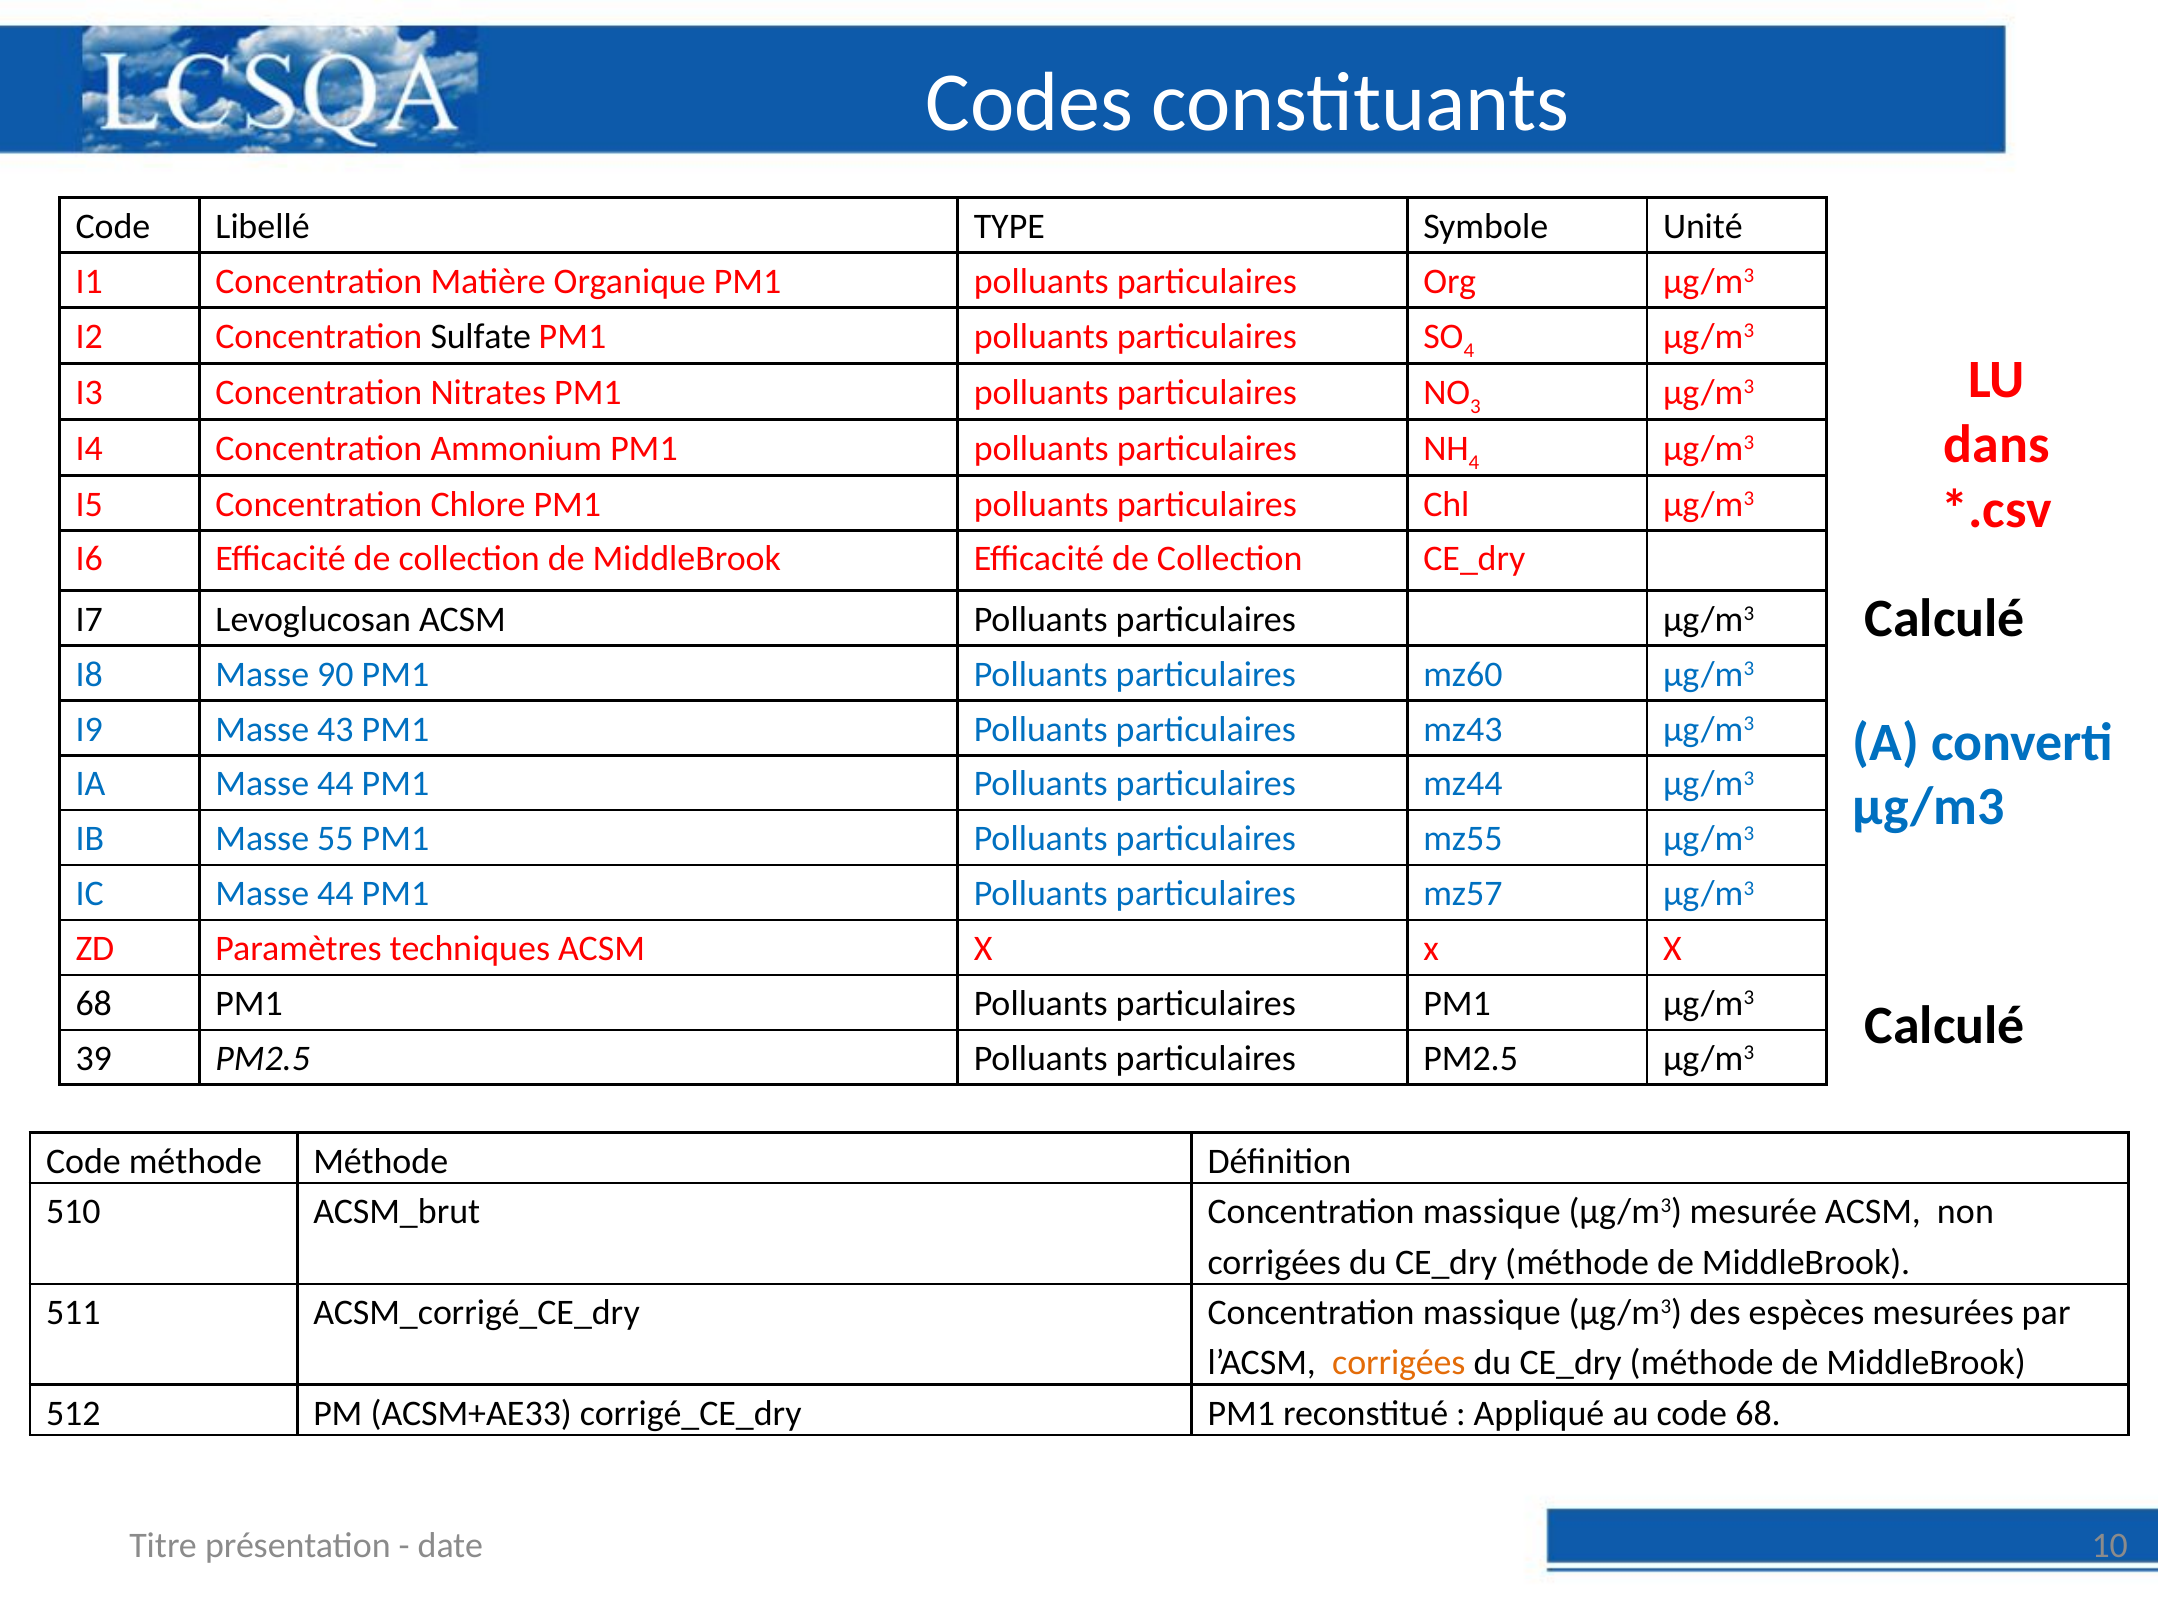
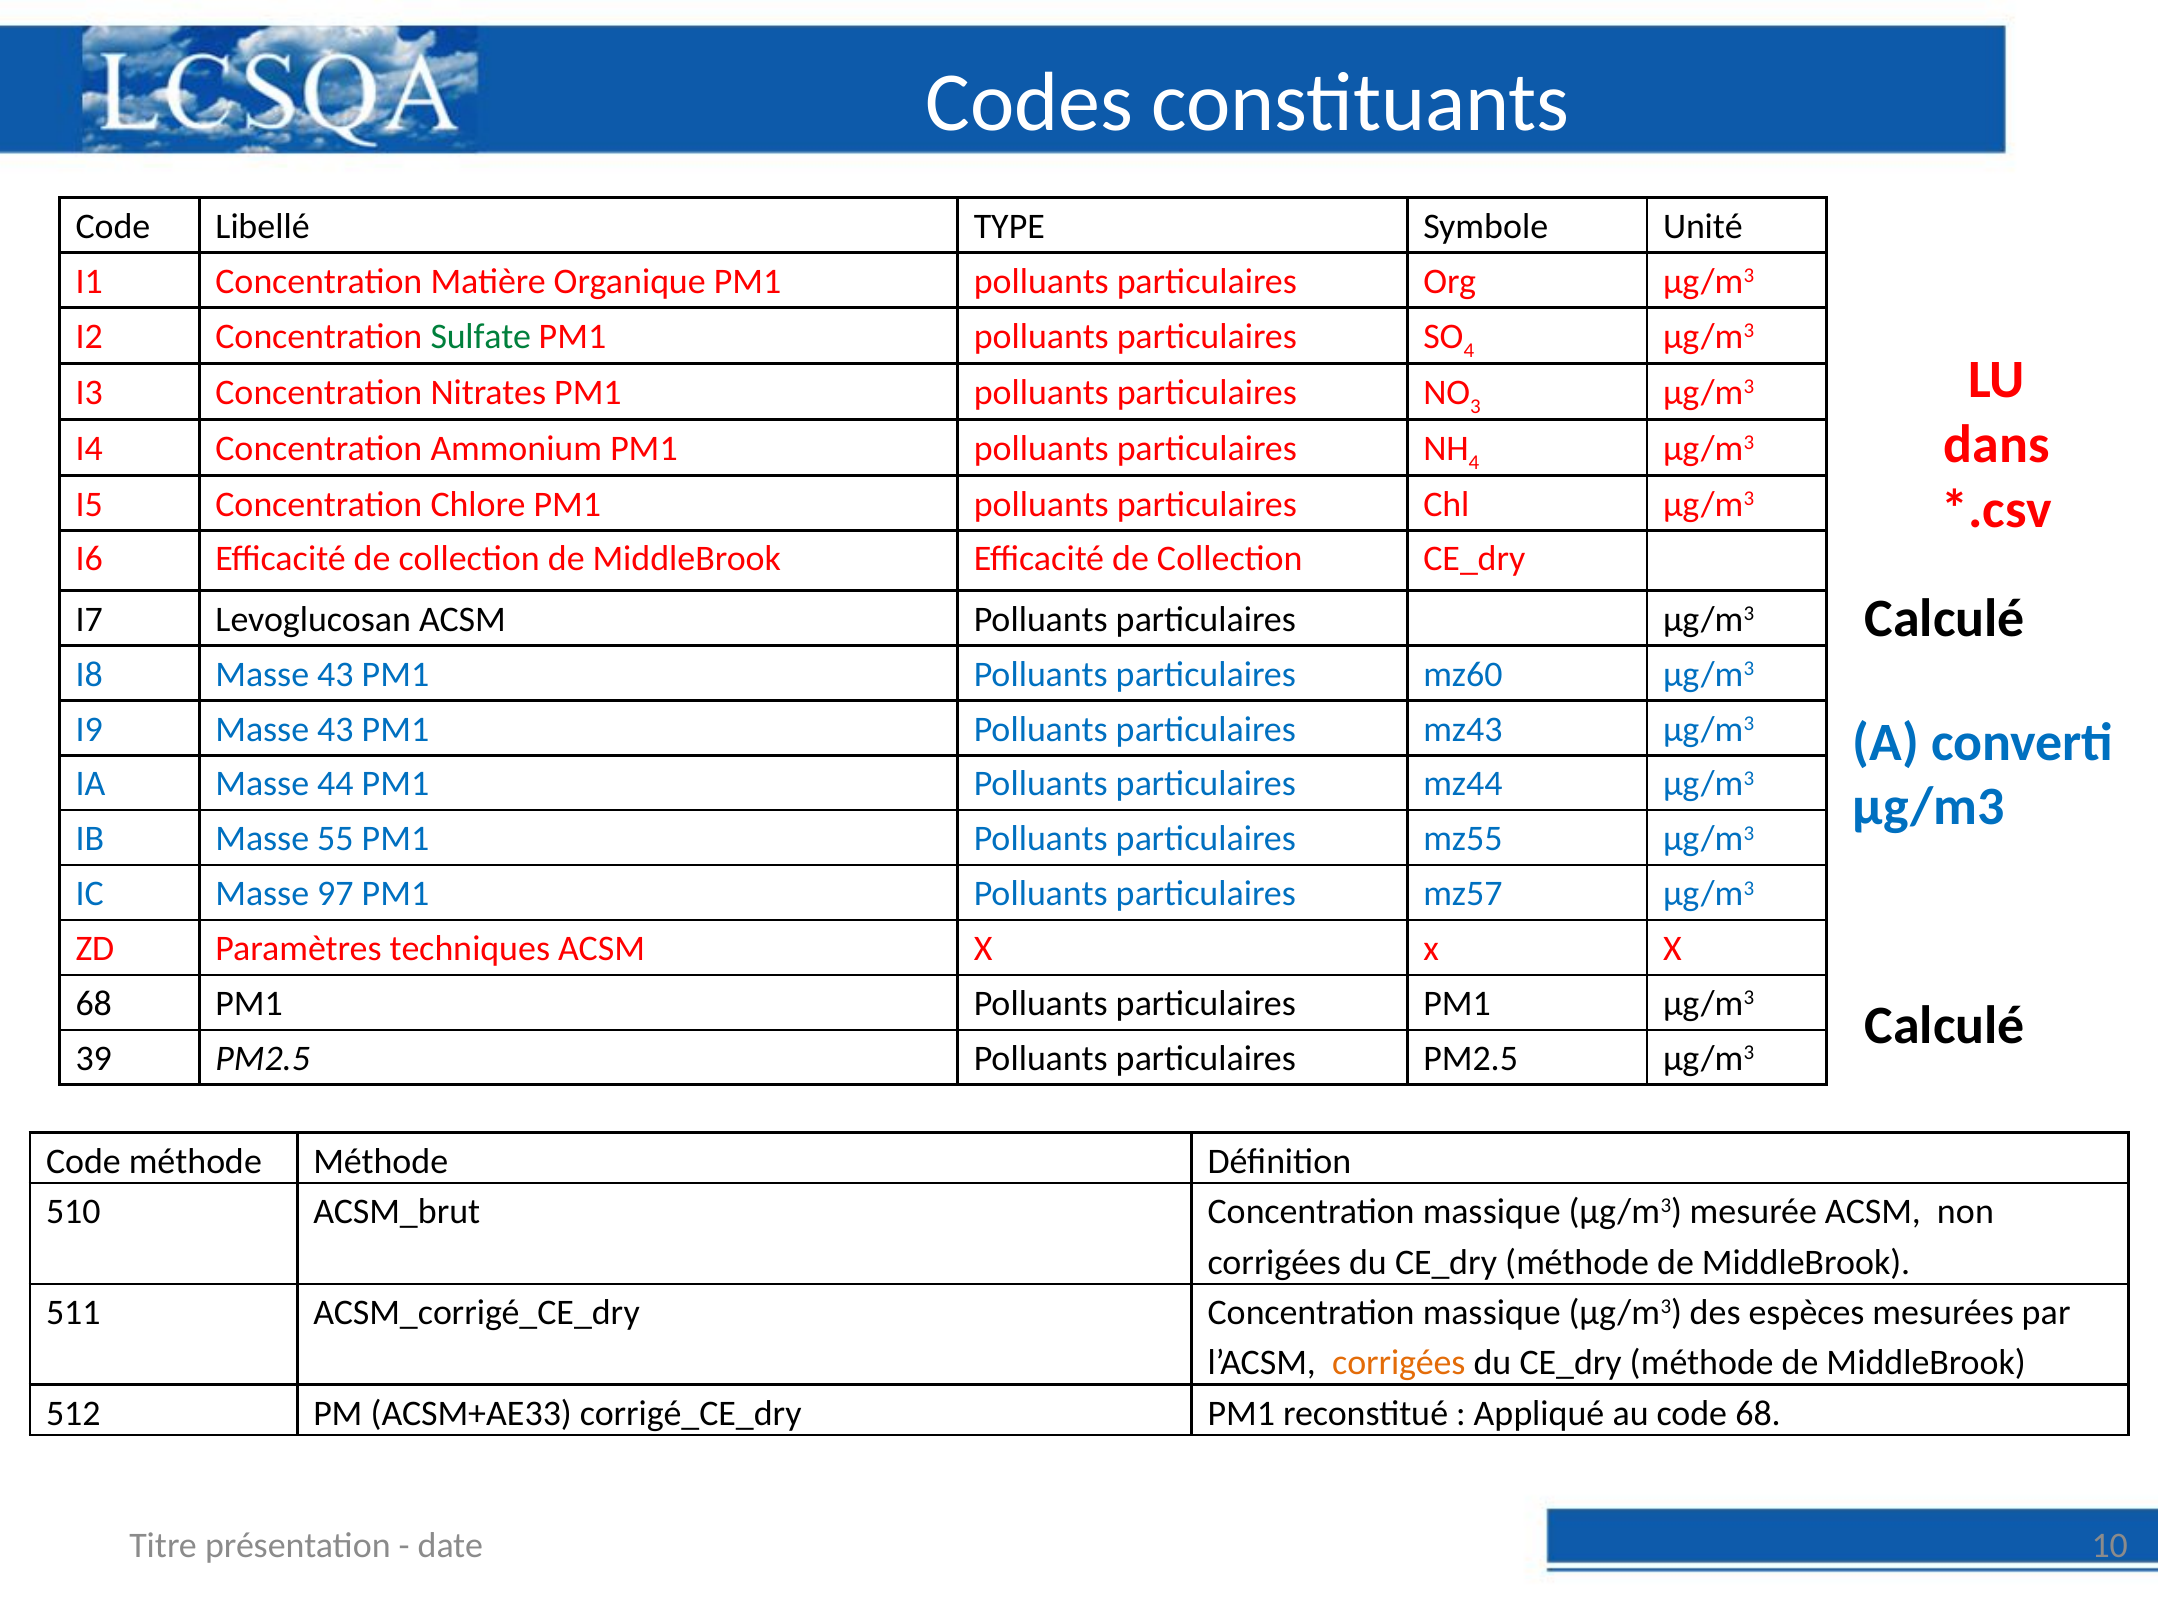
Sulfate colour: black -> green
I8 Masse 90: 90 -> 43
IC Masse 44: 44 -> 97
